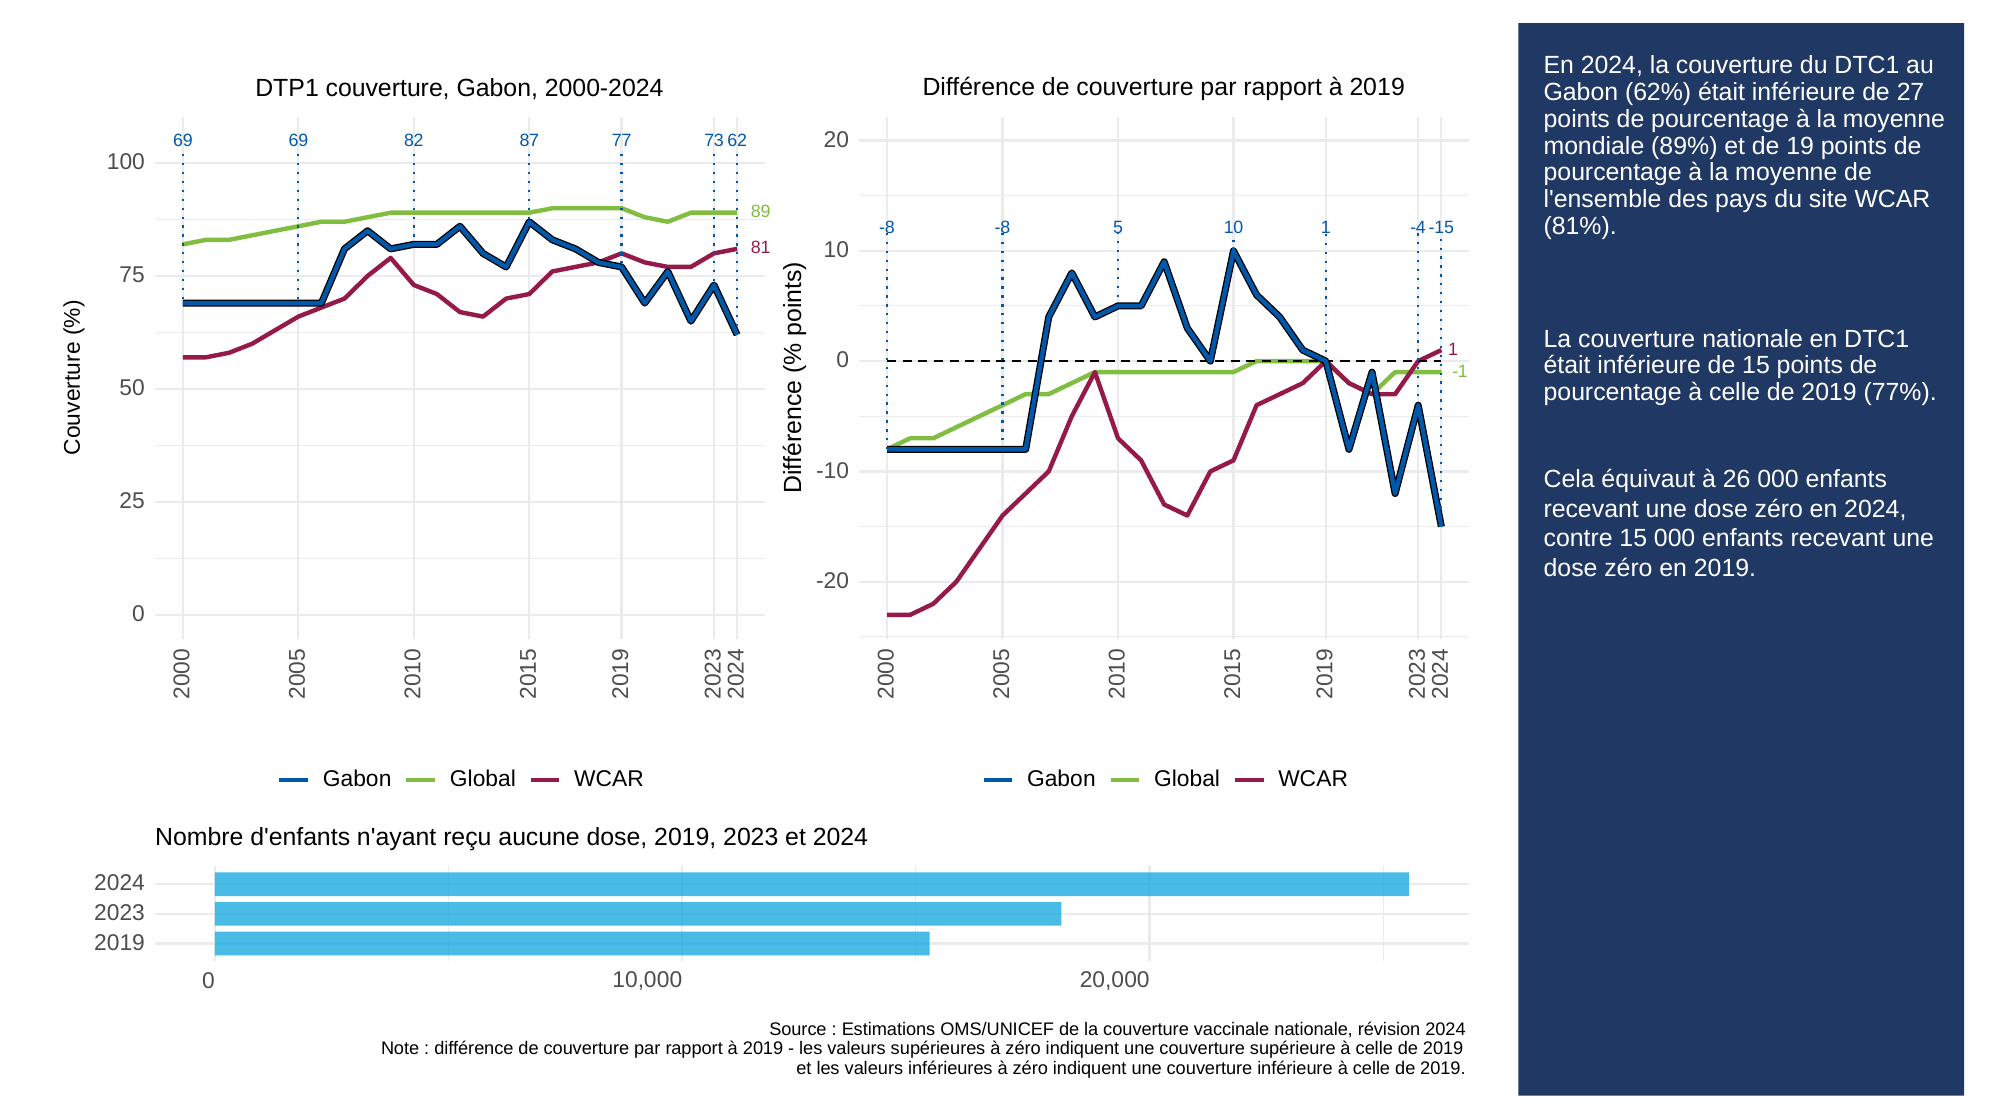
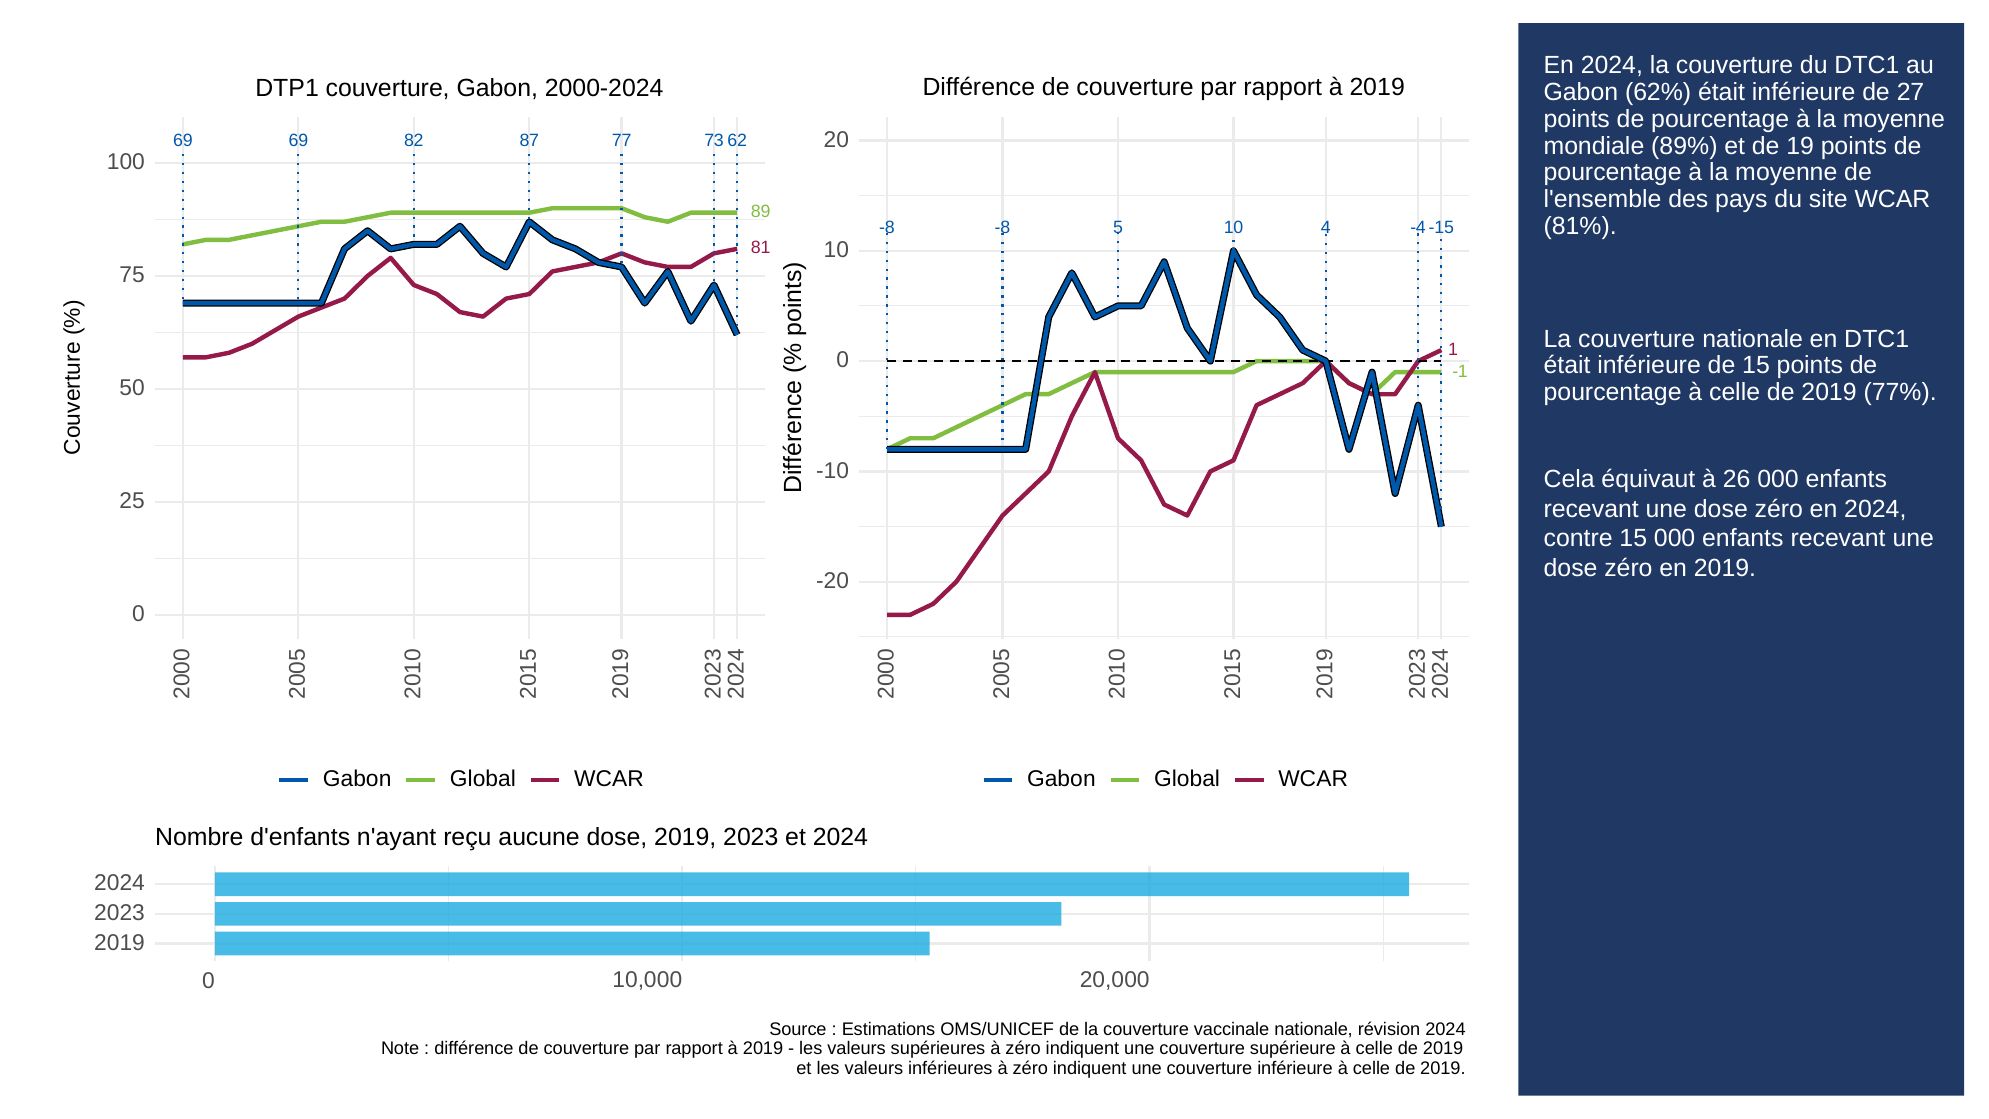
10 1: 1 -> 4
